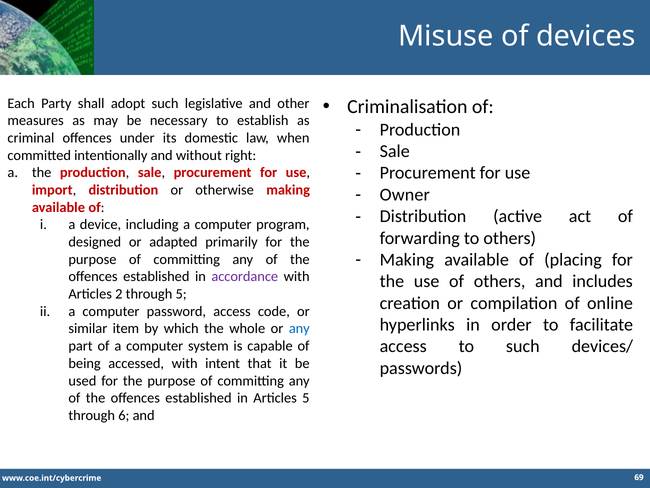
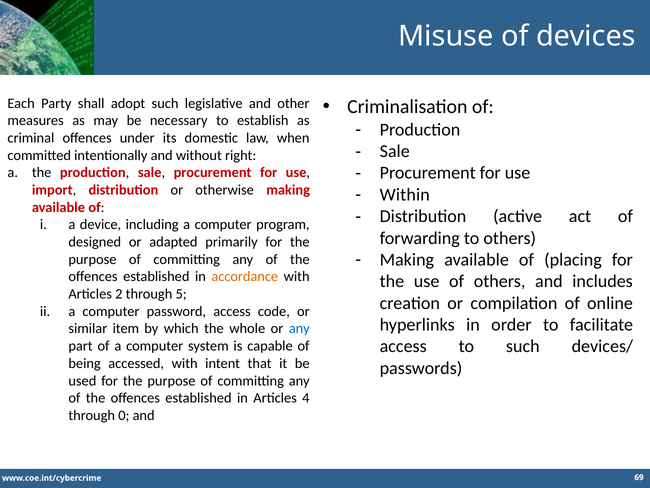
Owner: Owner -> Within
accordance colour: purple -> orange
Articles 5: 5 -> 4
6: 6 -> 0
